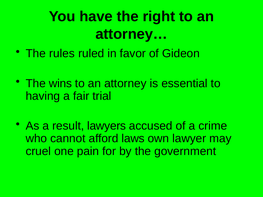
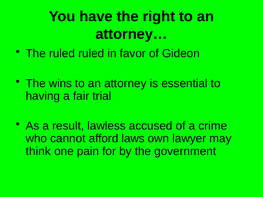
The rules: rules -> ruled
lawyers: lawyers -> lawless
cruel: cruel -> think
